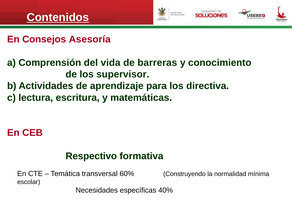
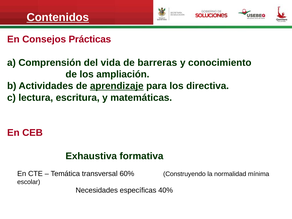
Asesoría: Asesoría -> Prácticas
supervisor: supervisor -> ampliación
aprendizaje underline: none -> present
Respectivo: Respectivo -> Exhaustiva
